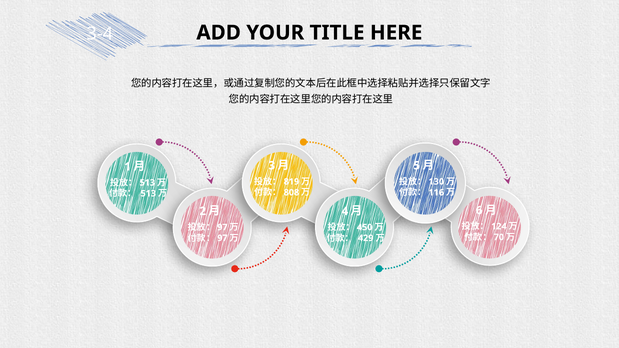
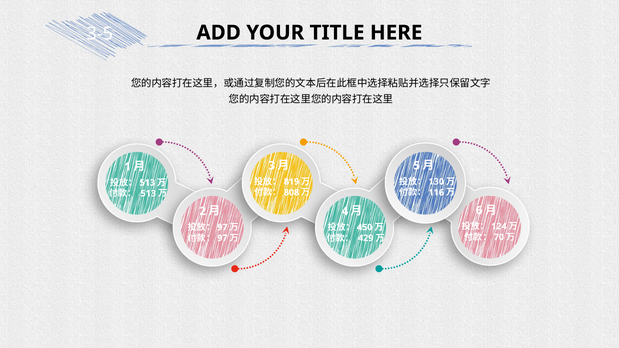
3-4: 3-4 -> 3-5
